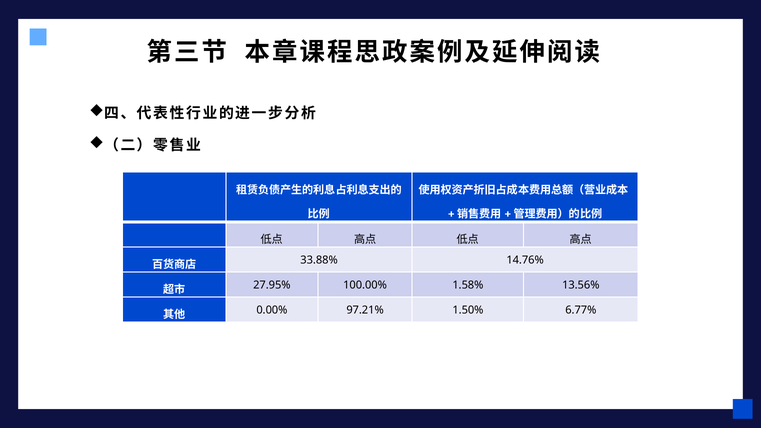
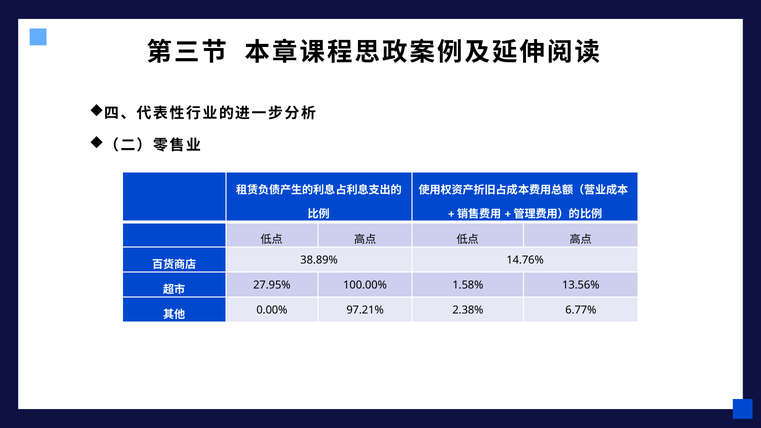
33.88%: 33.88% -> 38.89%
1.50%: 1.50% -> 2.38%
